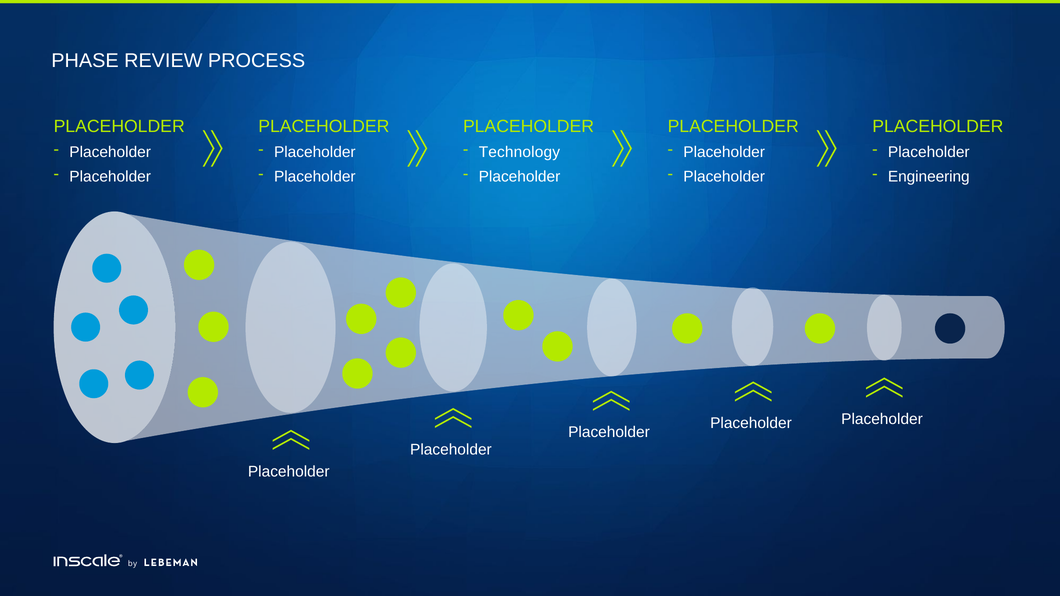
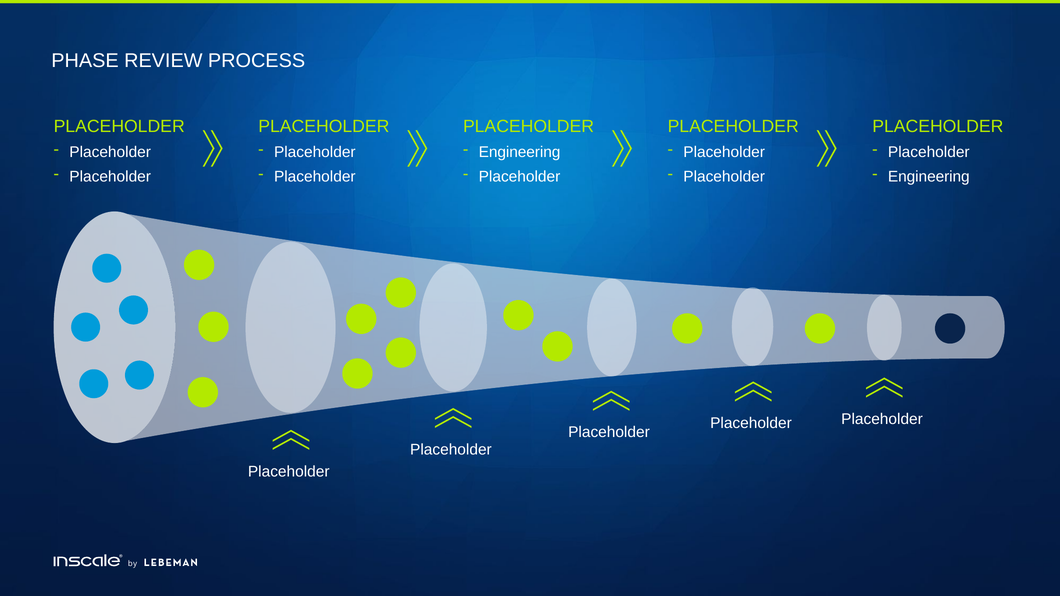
Technology at (519, 152): Technology -> Engineering
